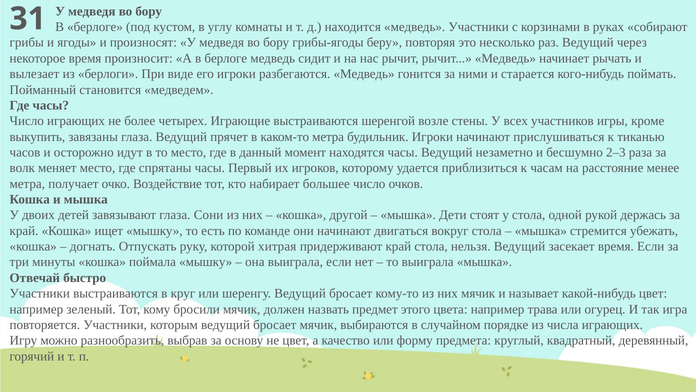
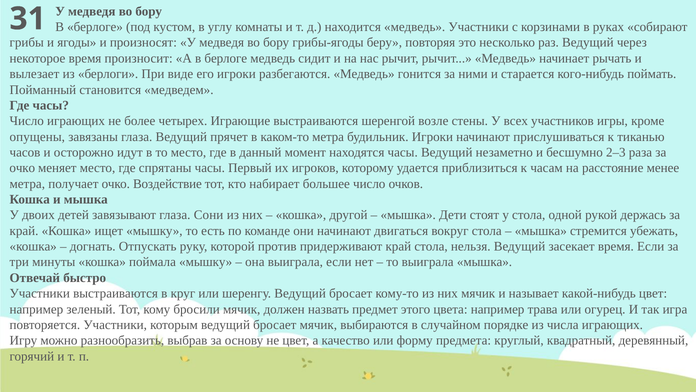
выкупить: выкупить -> опущены
волк at (22, 168): волк -> очко
хитрая: хитрая -> против
